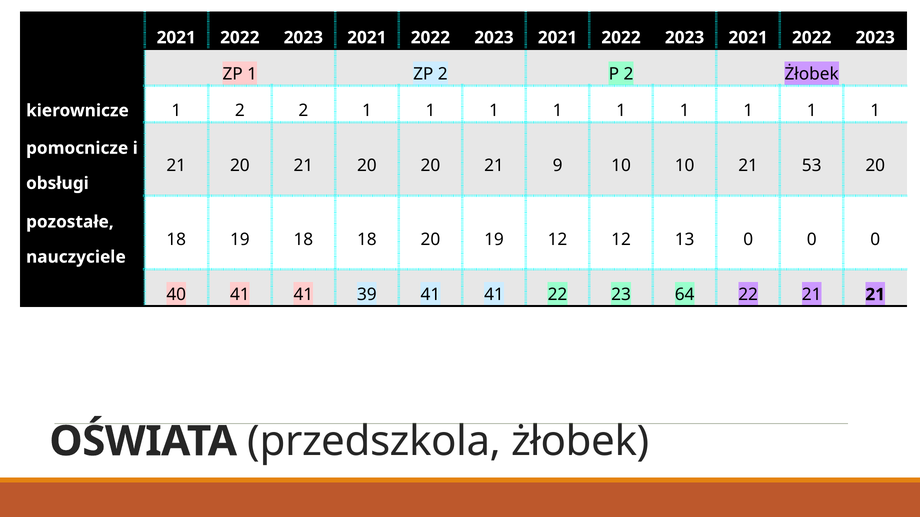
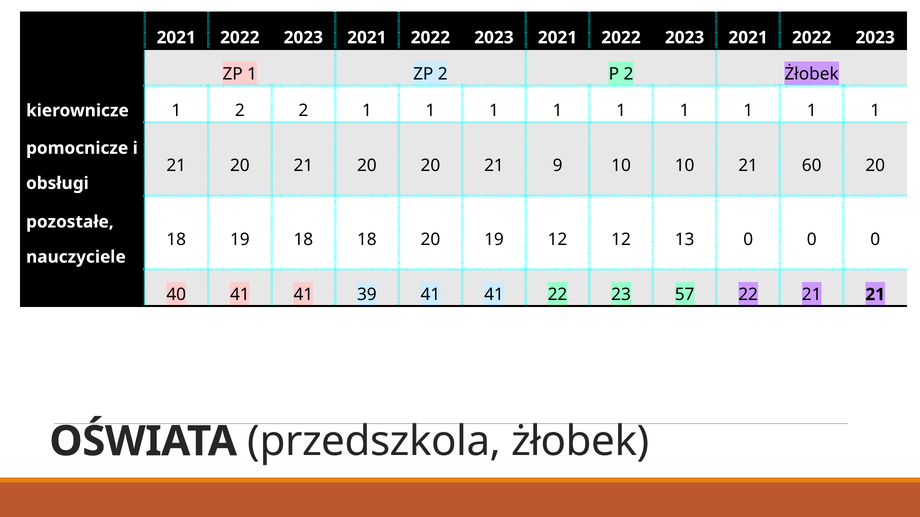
53: 53 -> 60
64: 64 -> 57
